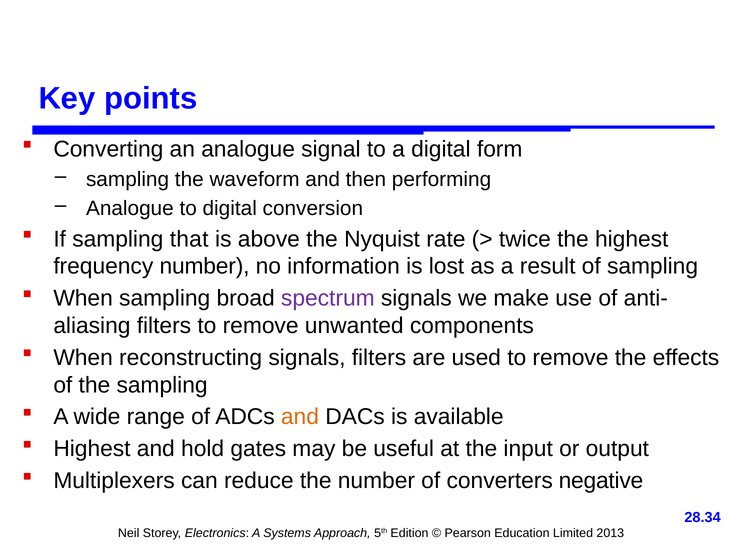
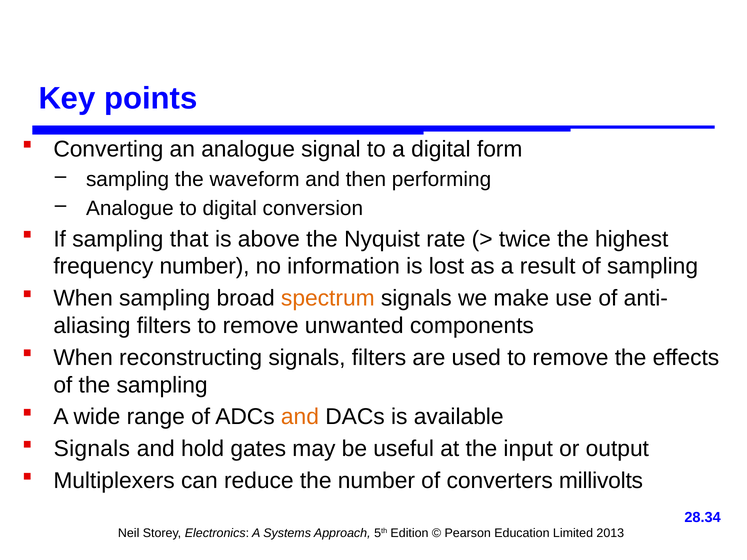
spectrum colour: purple -> orange
Highest at (92, 449): Highest -> Signals
negative: negative -> millivolts
